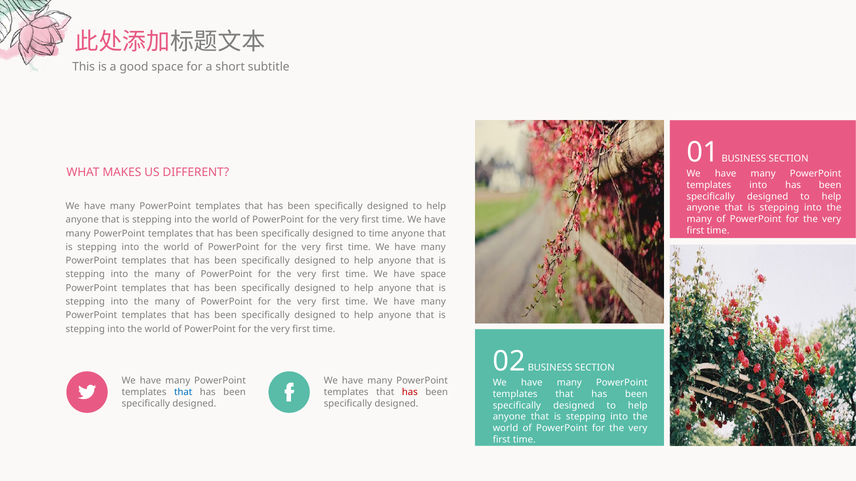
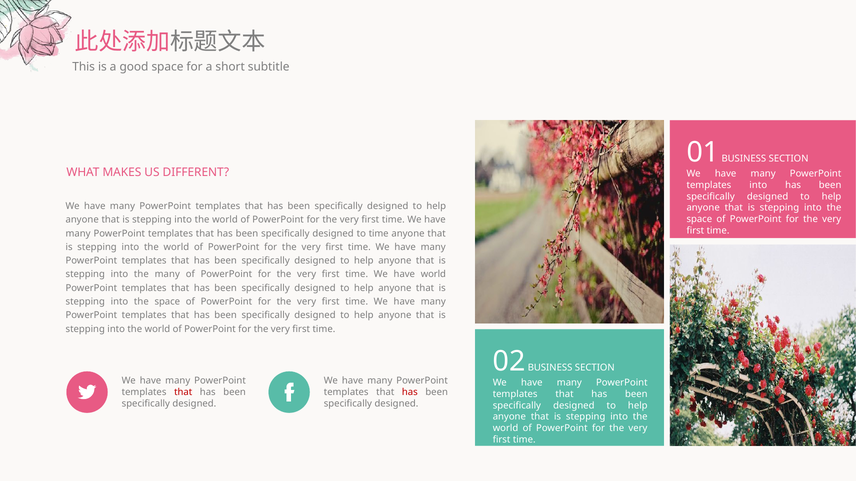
many at (699, 219): many -> space
have space: space -> world
many at (167, 302): many -> space
that at (183, 393) colour: blue -> red
